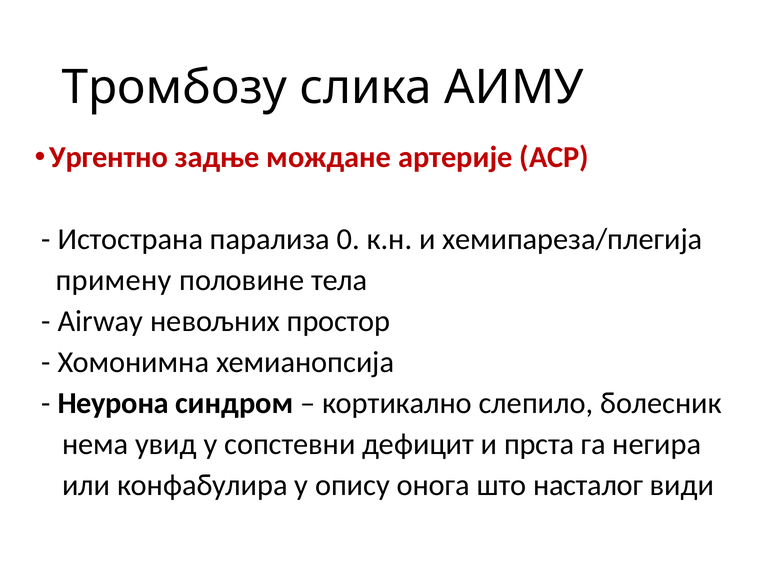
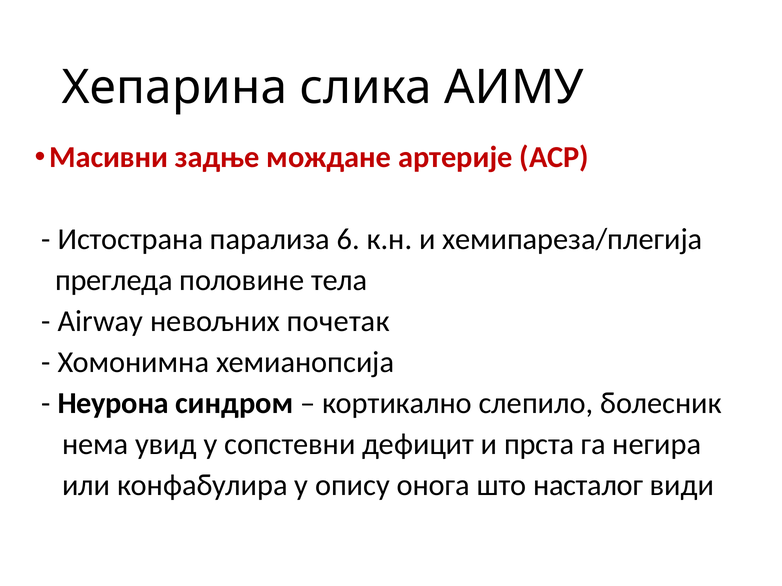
Тромбозу: Тромбозу -> Хепарина
Ургентно: Ургентно -> Масивни
0: 0 -> 6
примену: примену -> прегледа
простор: простор -> почетак
